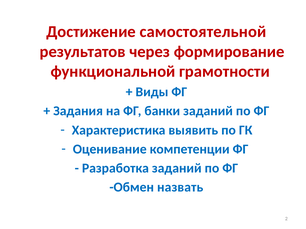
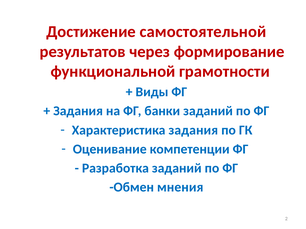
Характеристика выявить: выявить -> задания
назвать: назвать -> мнения
